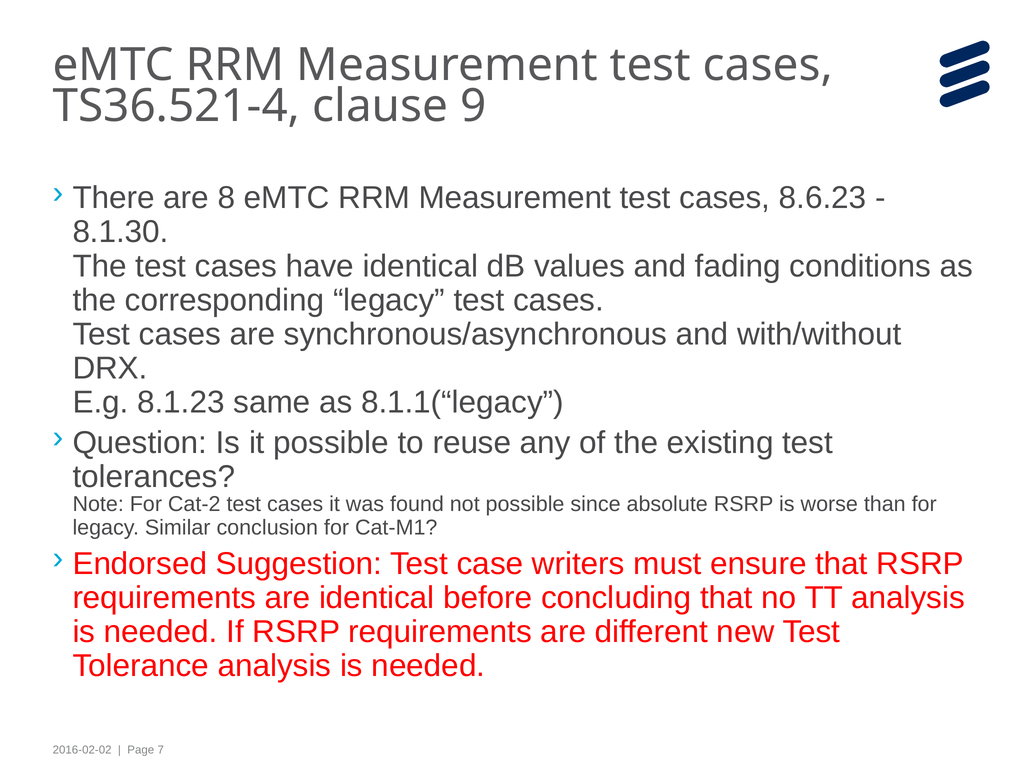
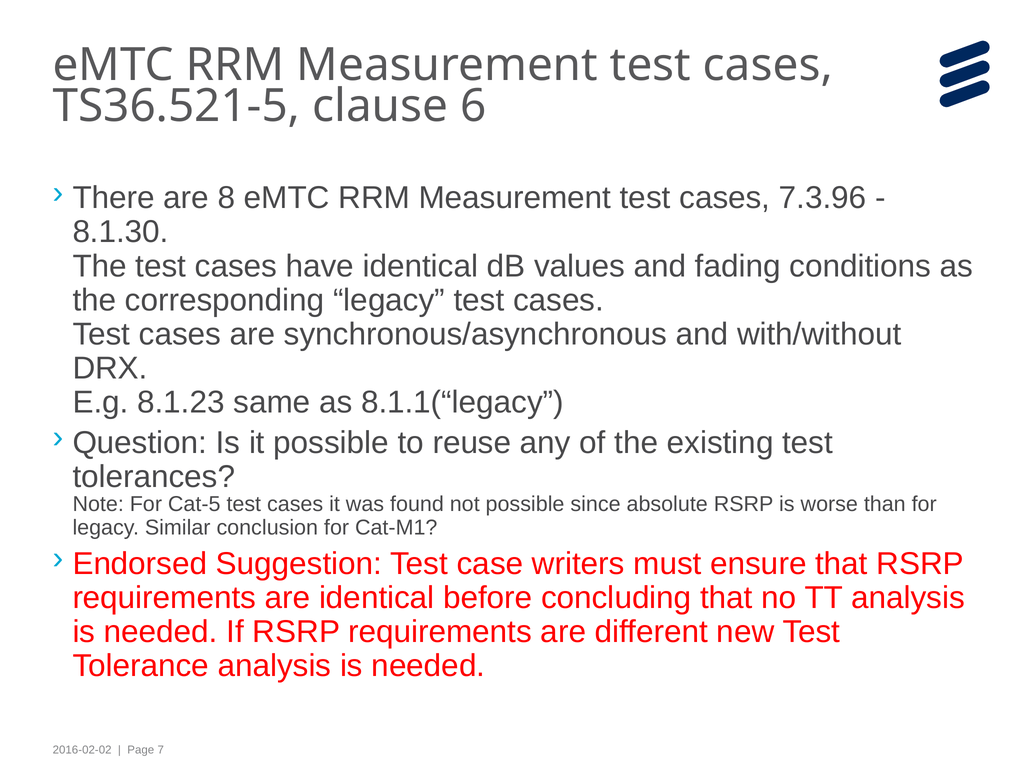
TS36.521-4: TS36.521-4 -> TS36.521-5
9: 9 -> 6
8.6.23: 8.6.23 -> 7.3.96
Cat-2: Cat-2 -> Cat-5
